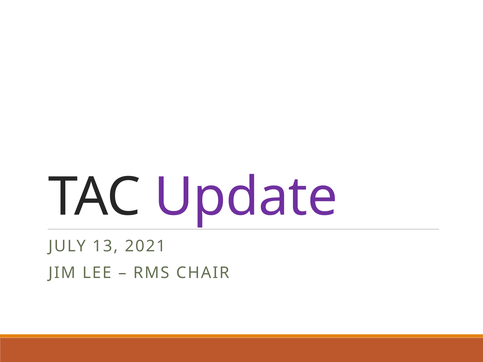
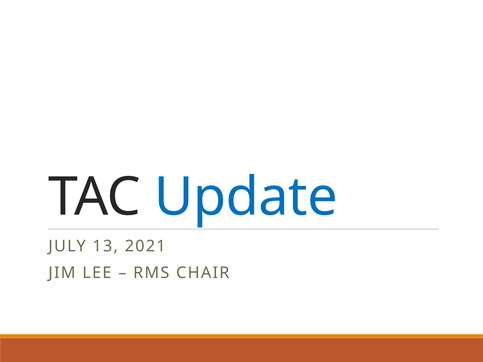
Update colour: purple -> blue
